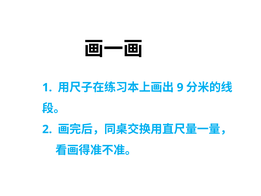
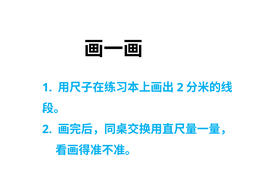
9 at (180, 87): 9 -> 2
